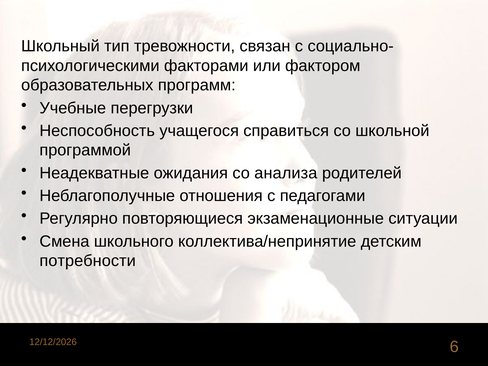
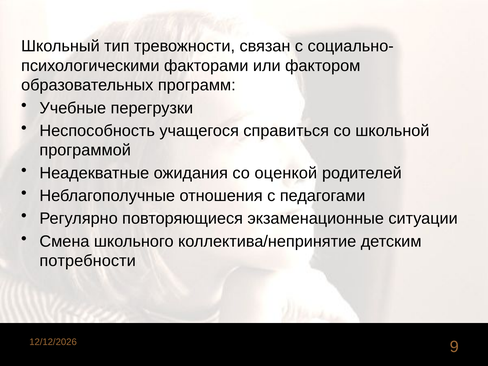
анализа: анализа -> оценкой
6: 6 -> 9
